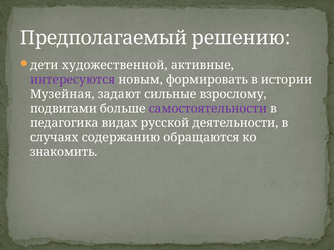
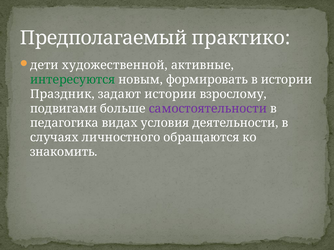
решению: решению -> практико
интересуются colour: purple -> green
Музейная: Музейная -> Праздник
задают сильные: сильные -> истории
русской: русской -> условия
содержанию: содержанию -> личностного
